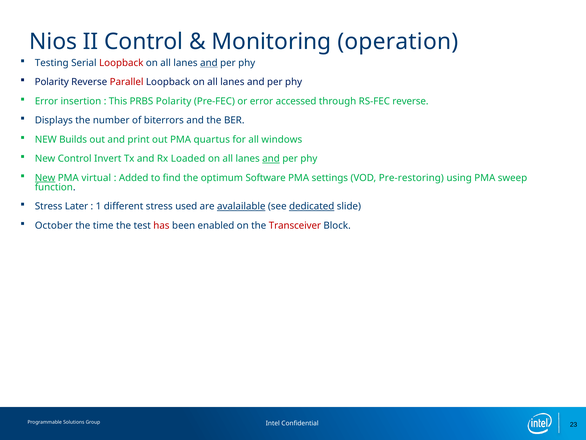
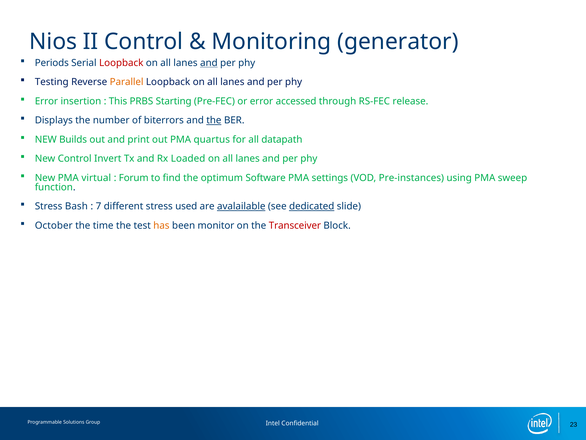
operation: operation -> generator
Testing: Testing -> Periods
Polarity at (52, 82): Polarity -> Testing
Parallel colour: red -> orange
PRBS Polarity: Polarity -> Starting
RS-FEC reverse: reverse -> release
the at (214, 120) underline: none -> present
windows: windows -> datapath
and at (271, 159) underline: present -> none
New at (45, 178) underline: present -> none
Added: Added -> Forum
Pre-restoring: Pre-restoring -> Pre-instances
Later: Later -> Bash
1: 1 -> 7
has colour: red -> orange
enabled: enabled -> monitor
